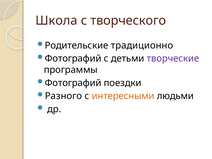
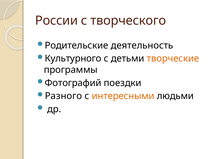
Школа: Школа -> России
традиционно: традиционно -> деятельность
Фотографий at (73, 59): Фотографий -> Культурного
творческие colour: purple -> orange
